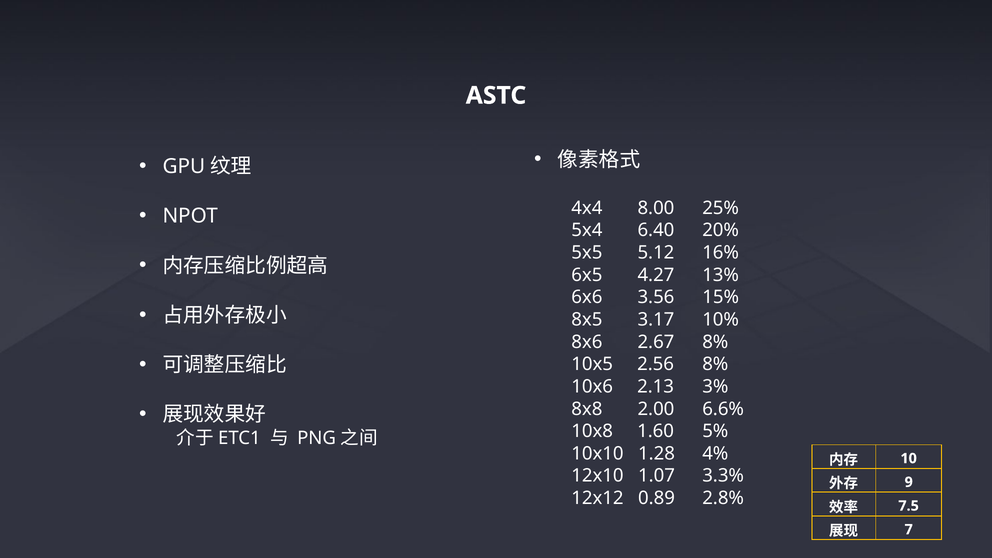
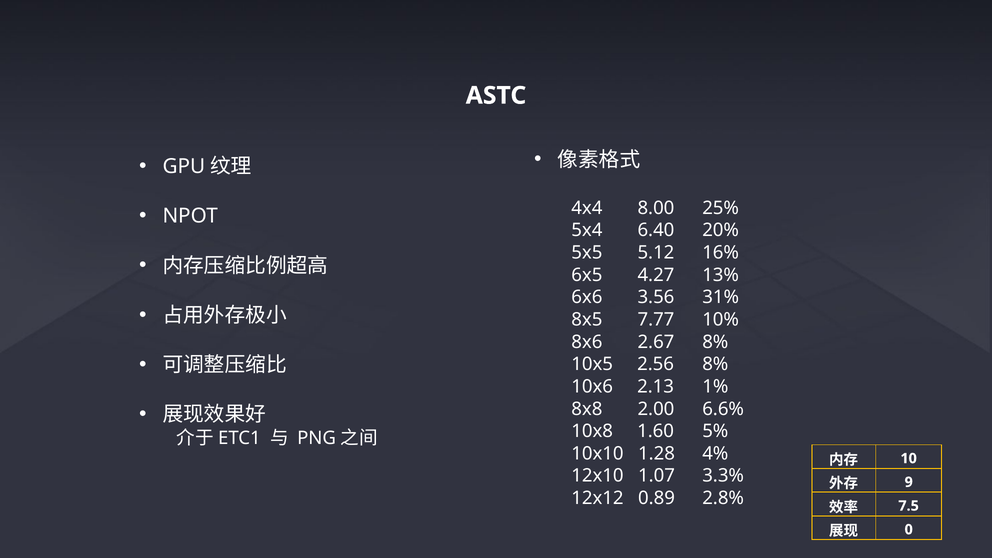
15%: 15% -> 31%
3.17: 3.17 -> 7.77
3%: 3% -> 1%
7: 7 -> 0
